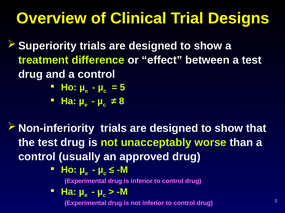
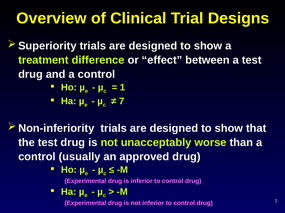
5: 5 -> 1
8: 8 -> 7
